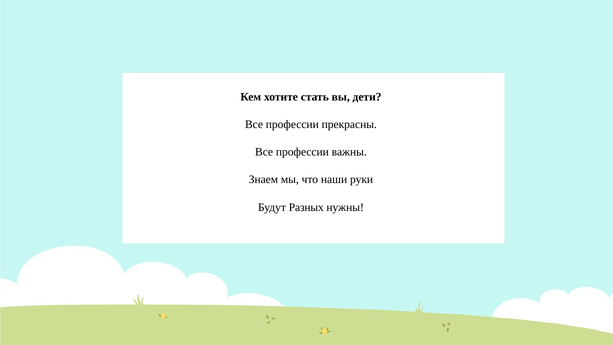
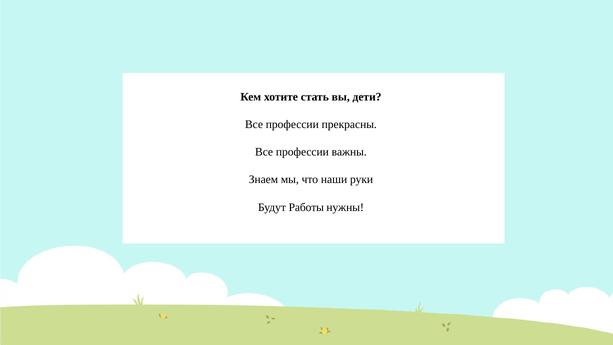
Разных: Разных -> Работы
